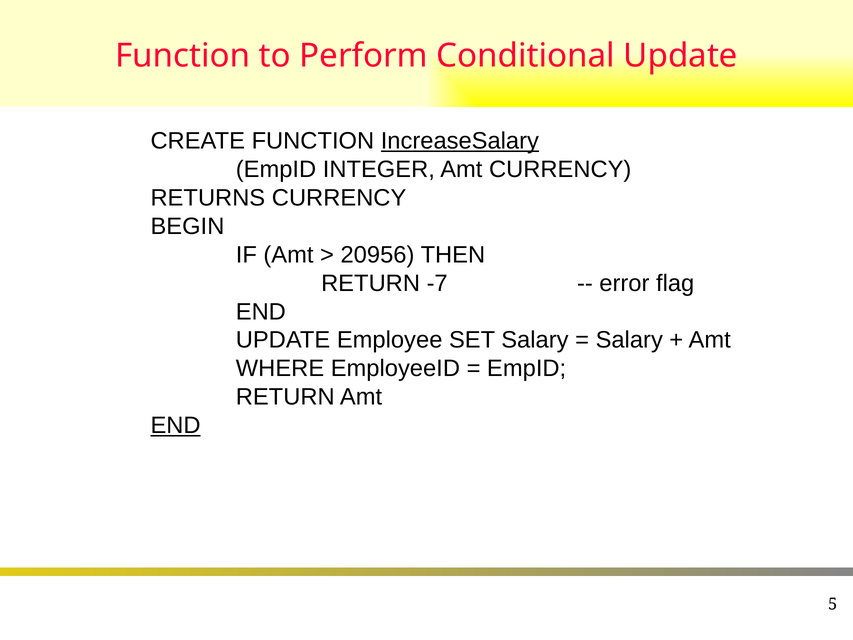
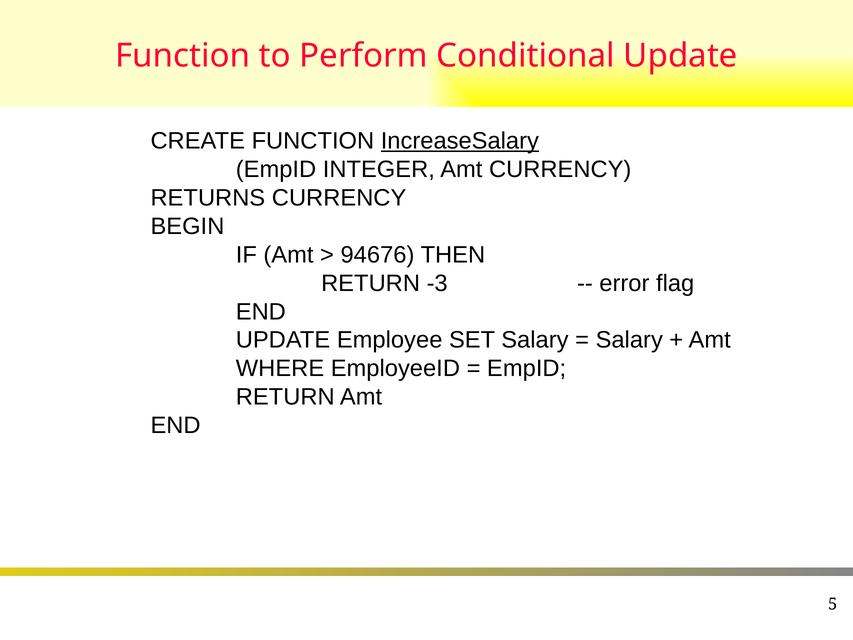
20956: 20956 -> 94676
-7: -7 -> -3
END at (176, 425) underline: present -> none
